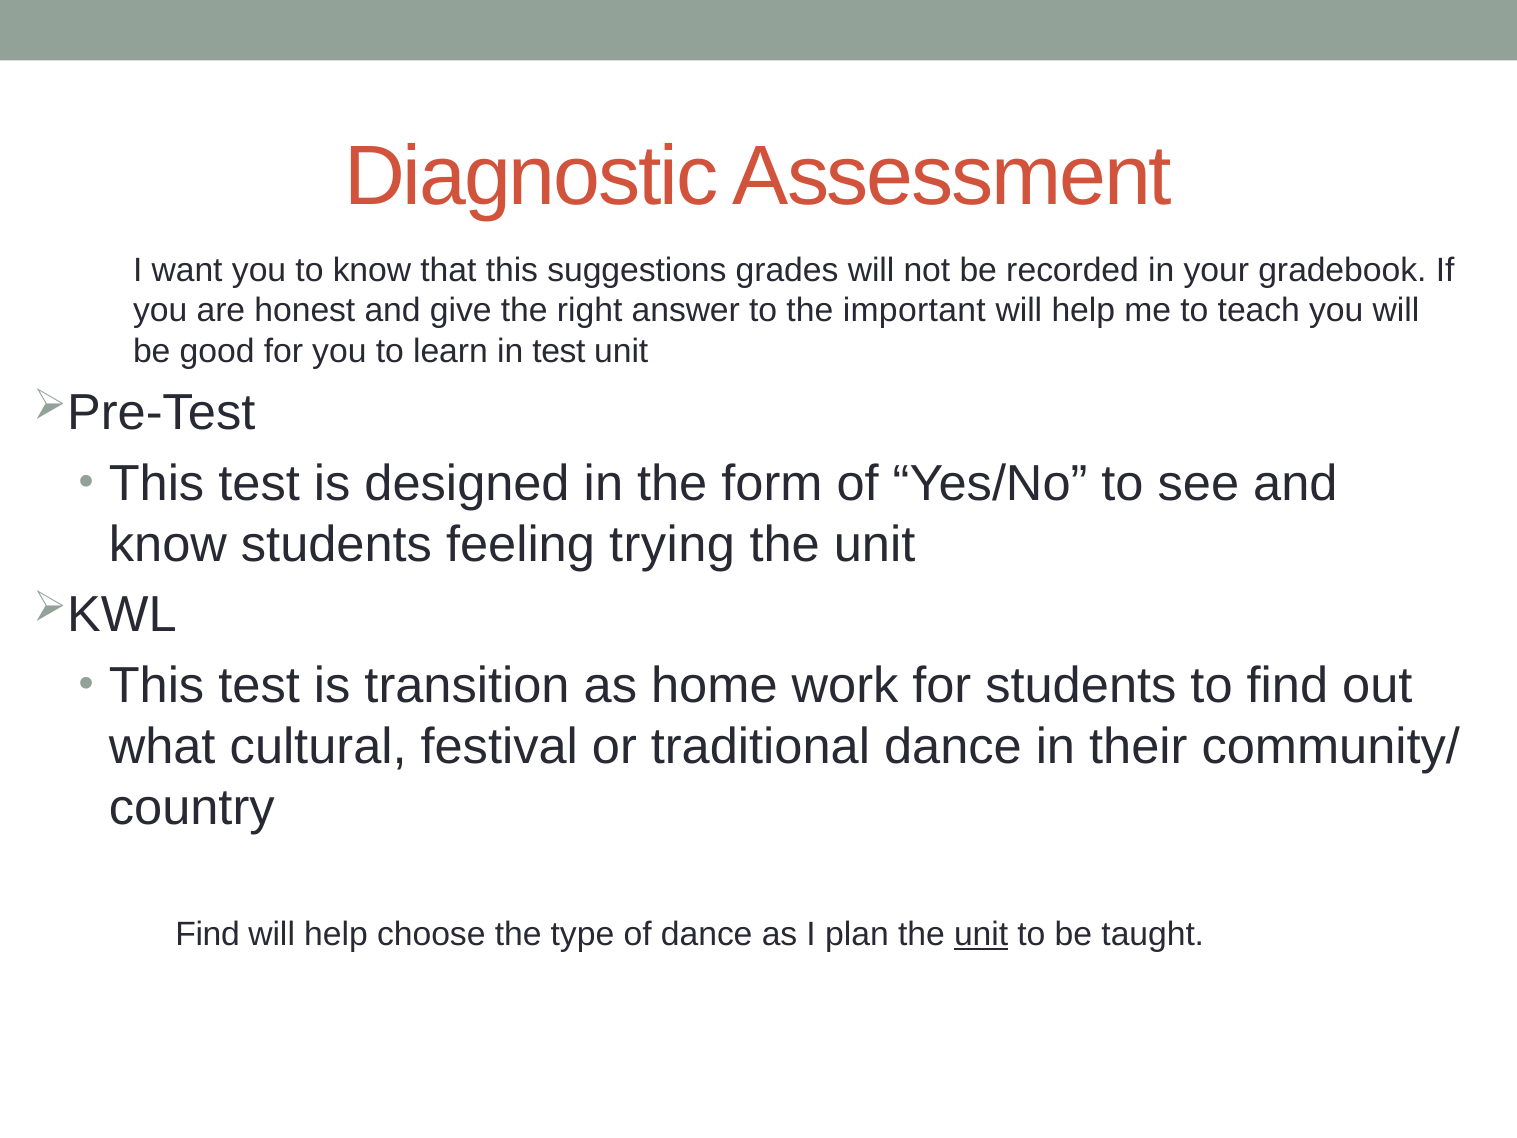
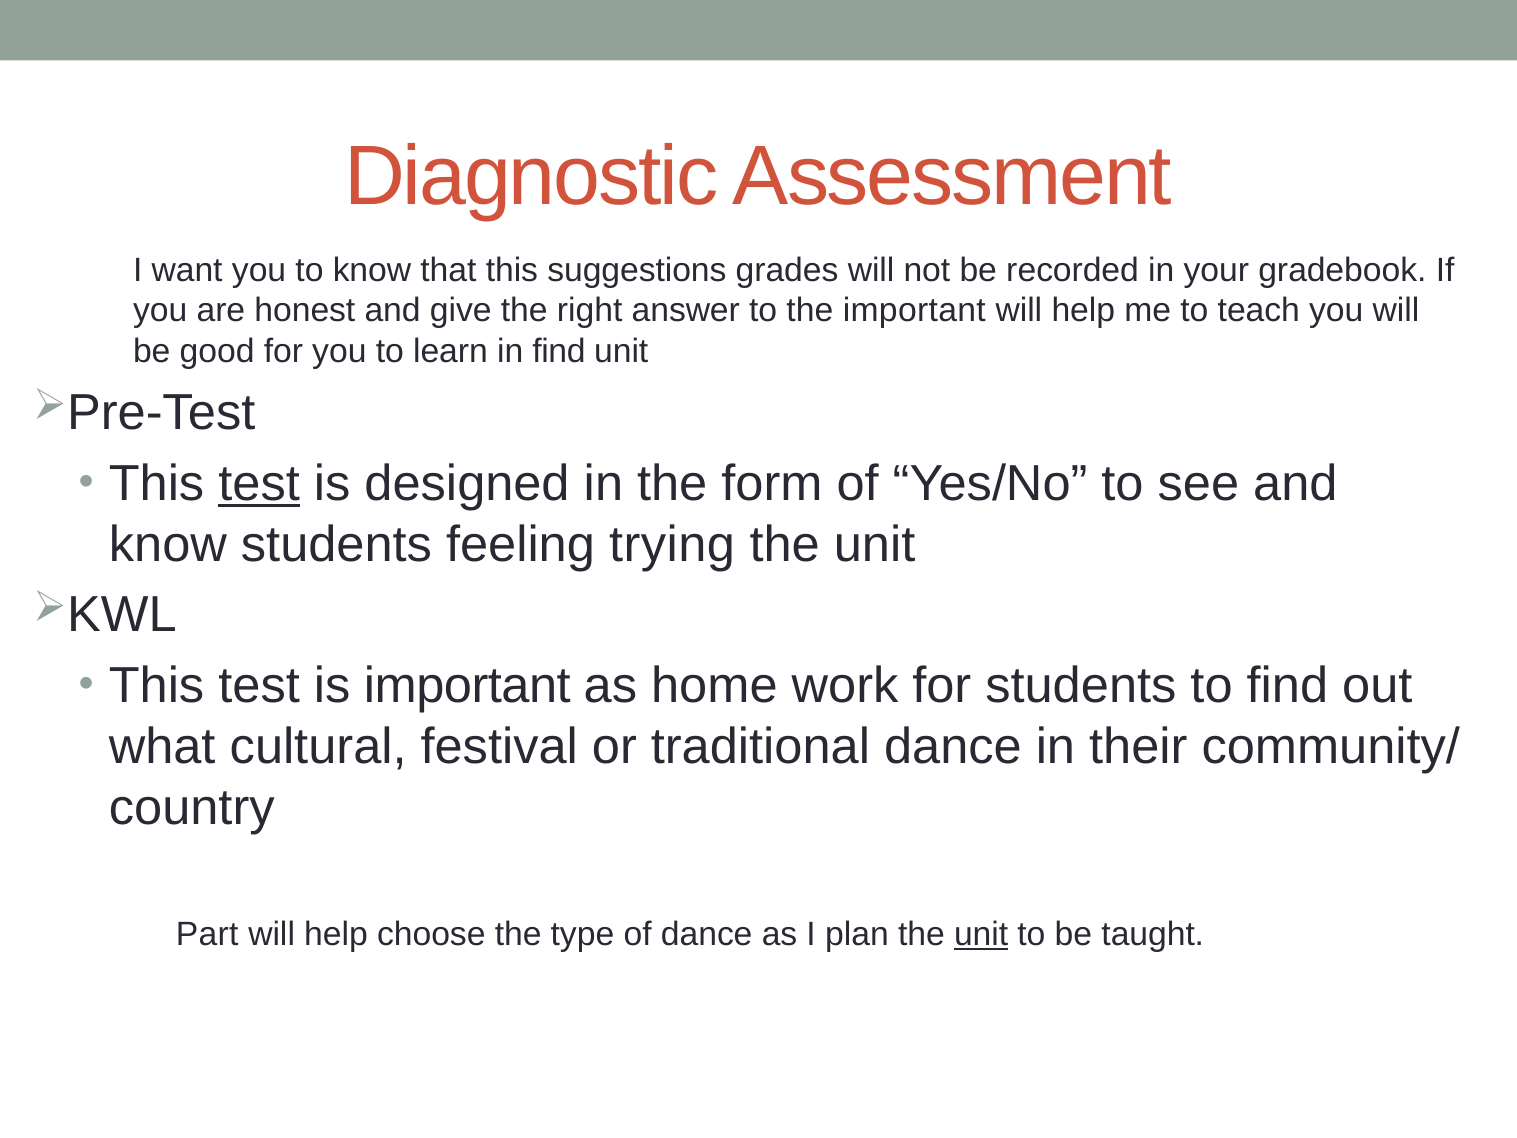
in test: test -> find
test at (259, 484) underline: none -> present
is transition: transition -> important
Find at (208, 934): Find -> Part
